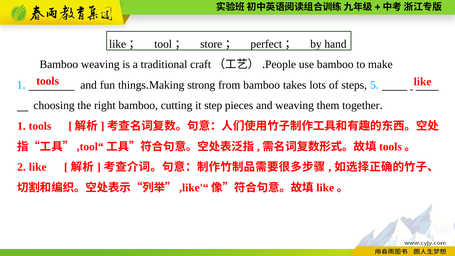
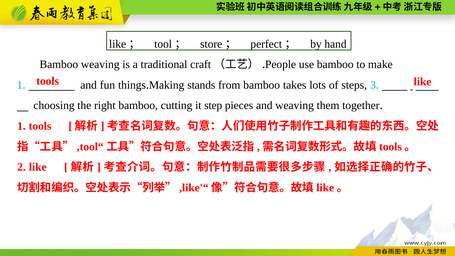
strong: strong -> stands
5: 5 -> 3
